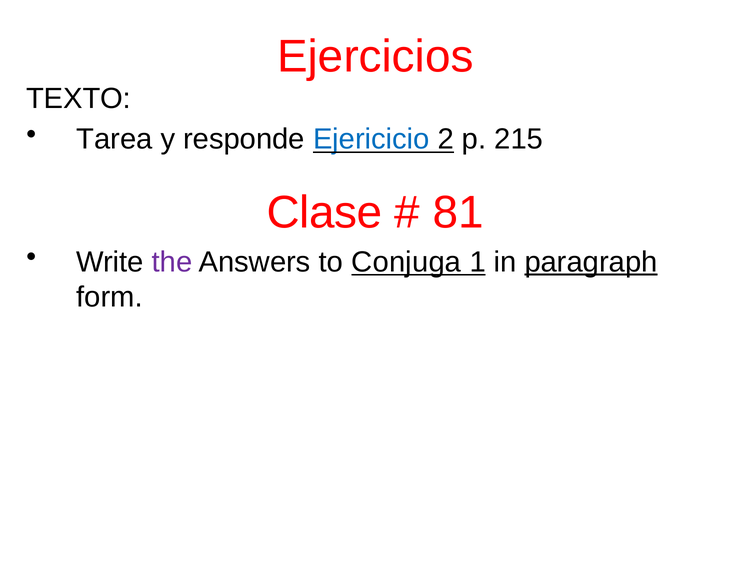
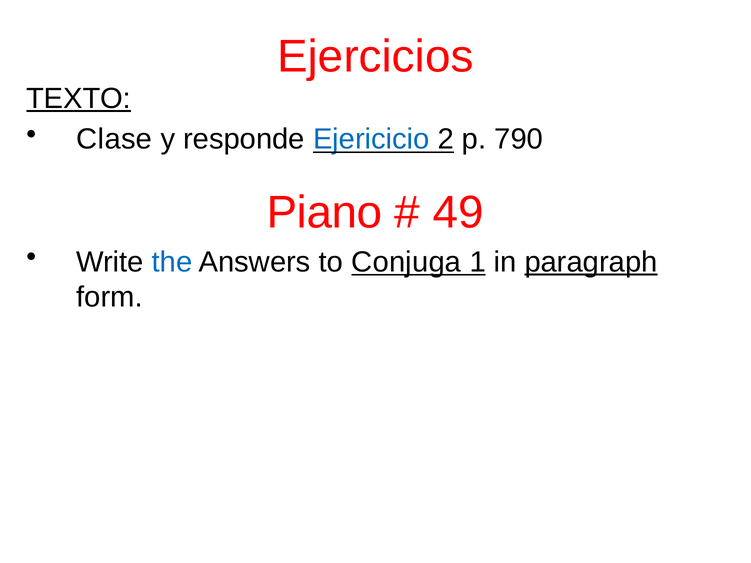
TEXTO underline: none -> present
Tarea: Tarea -> Clase
215: 215 -> 790
Clase: Clase -> Piano
81: 81 -> 49
the colour: purple -> blue
